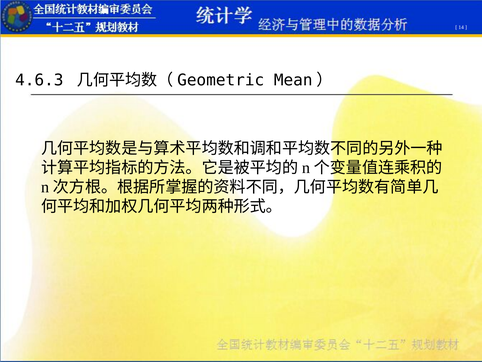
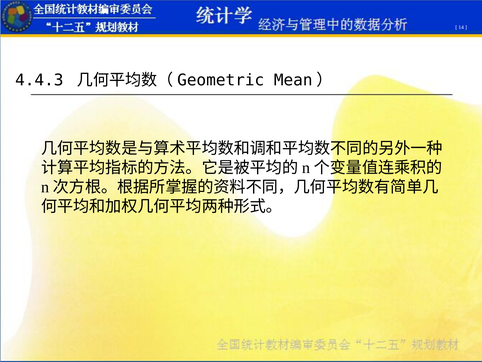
4.6.3: 4.6.3 -> 4.4.3
